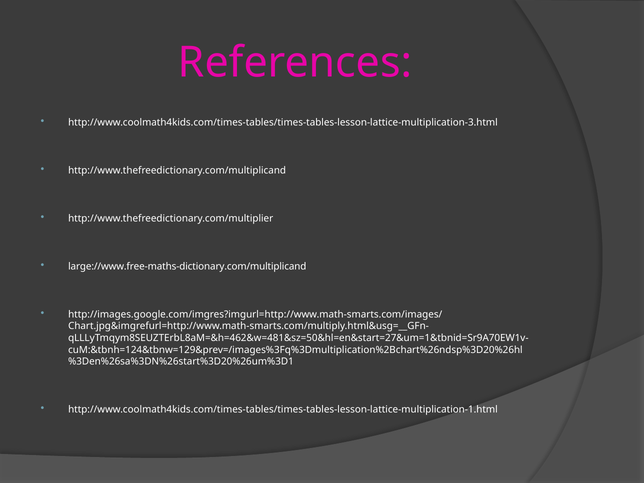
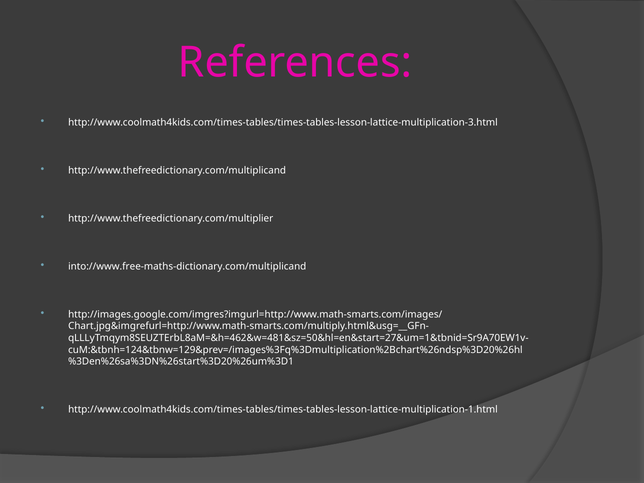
large://www.free-maths-dictionary.com/multiplicand: large://www.free-maths-dictionary.com/multiplicand -> into://www.free-maths-dictionary.com/multiplicand
